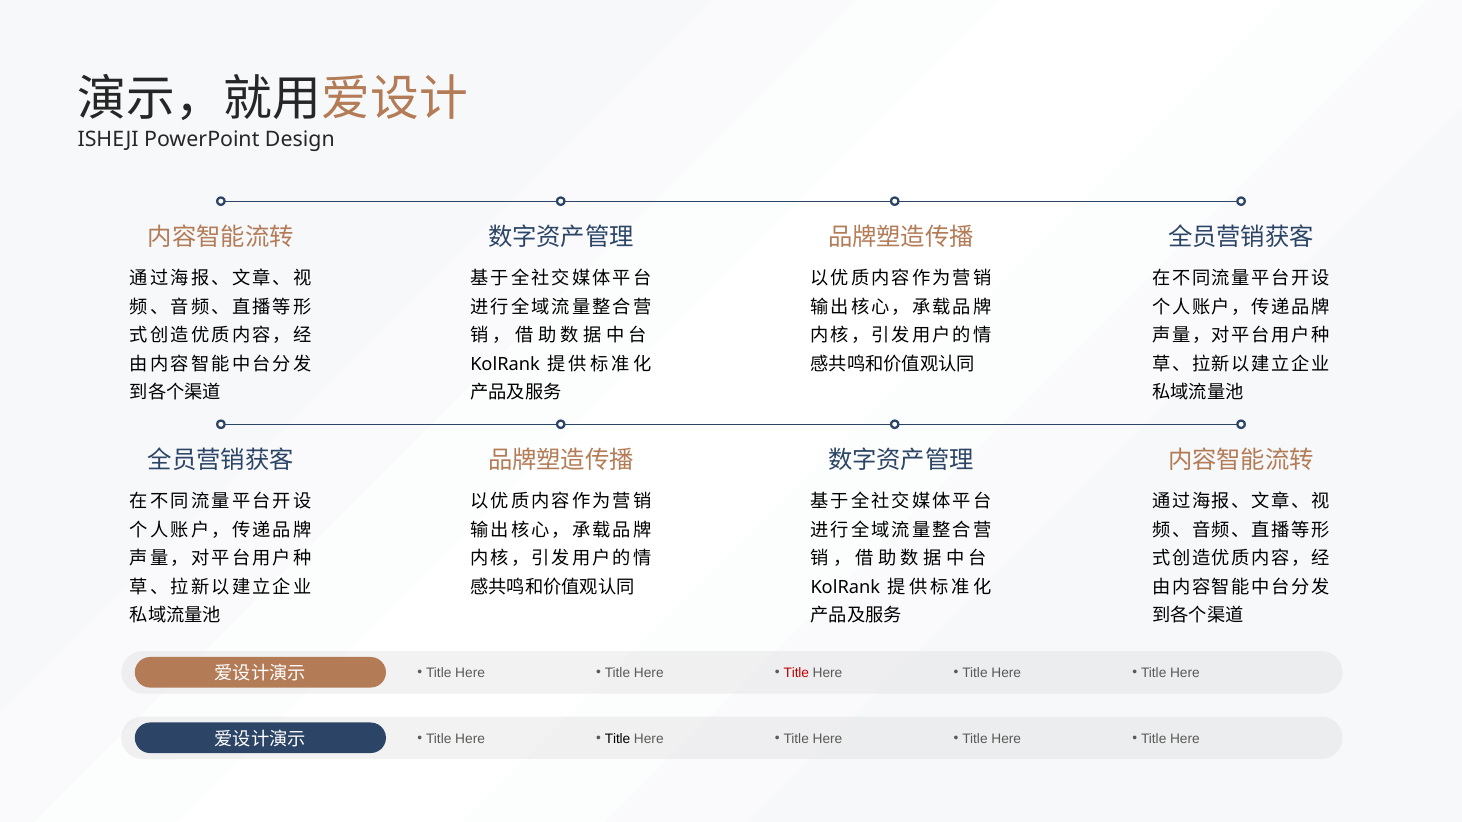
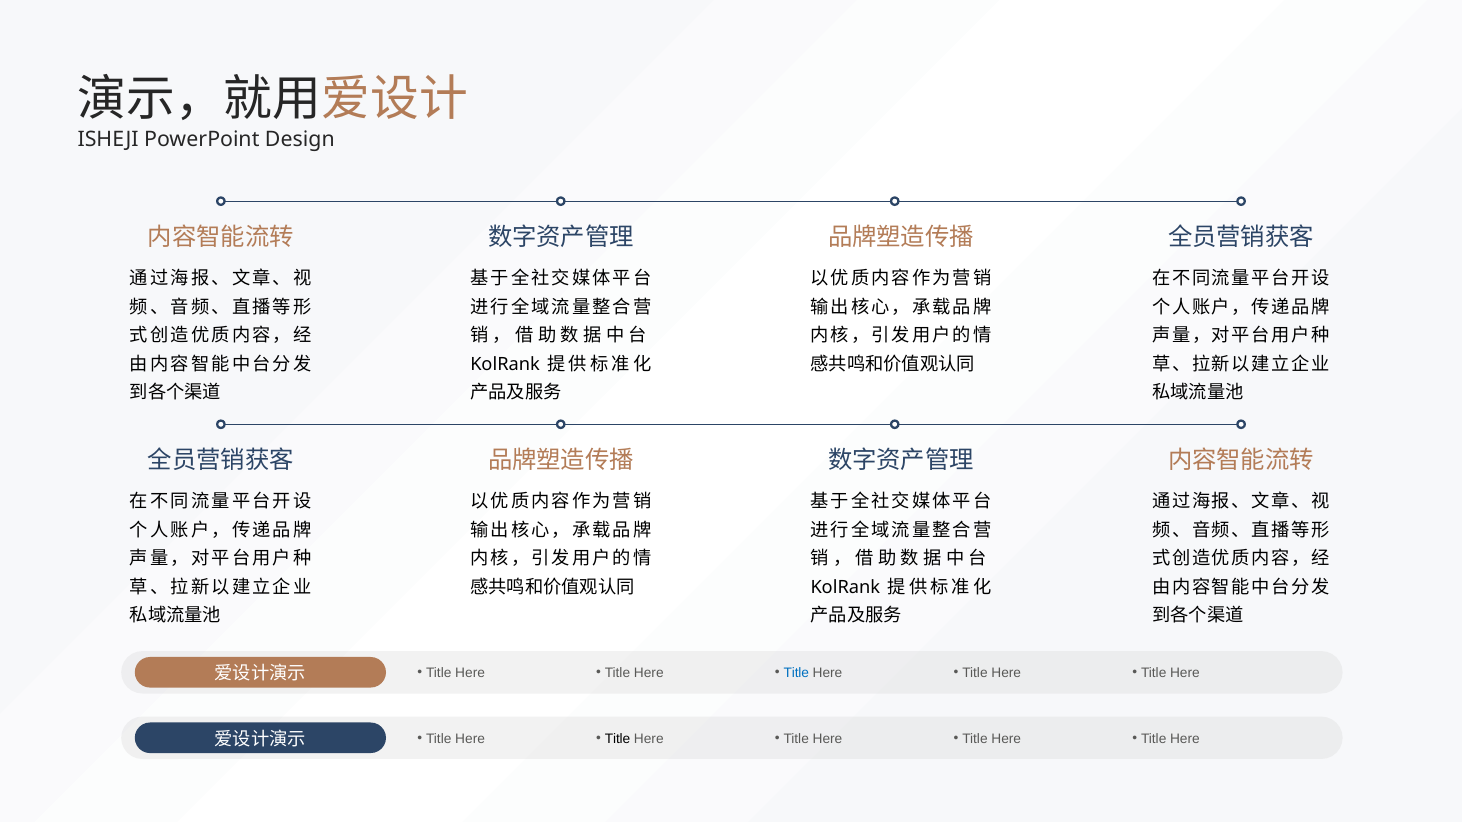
Title at (796, 673) colour: red -> blue
